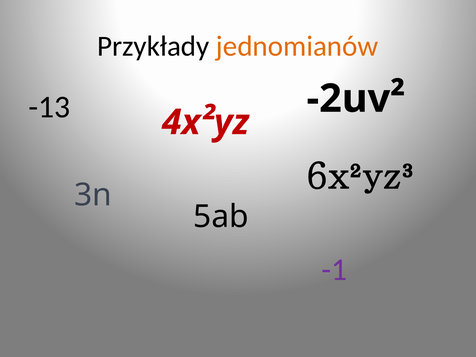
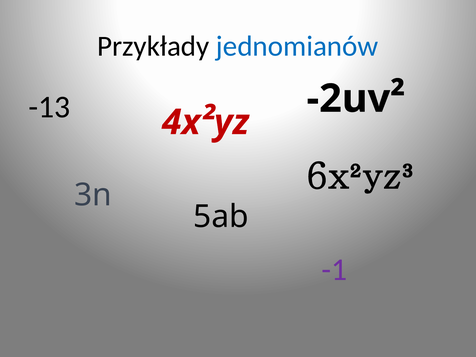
jednomianów colour: orange -> blue
